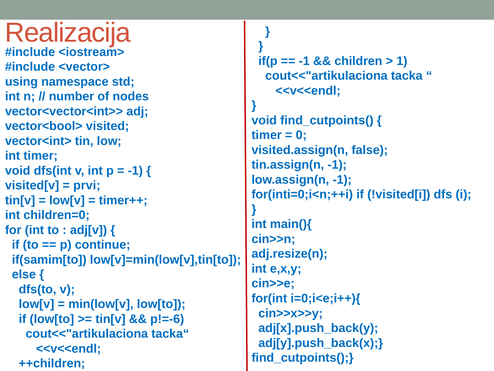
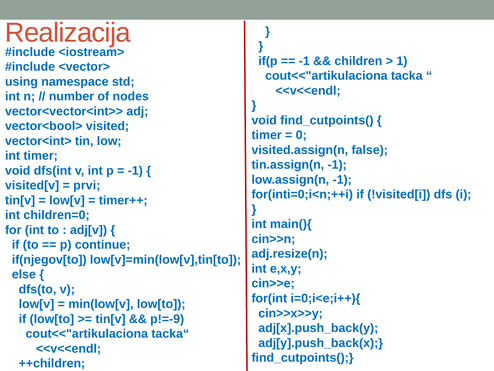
if(samim[to: if(samim[to -> if(njegov[to
p!=-6: p!=-6 -> p!=-9
